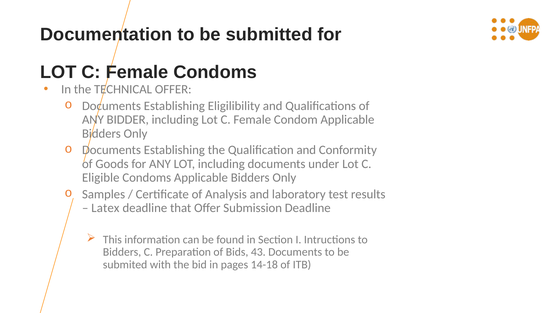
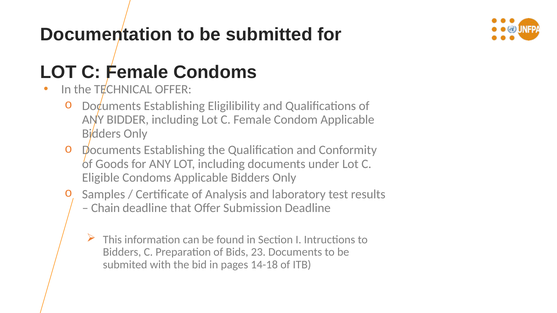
Latex: Latex -> Chain
43: 43 -> 23
